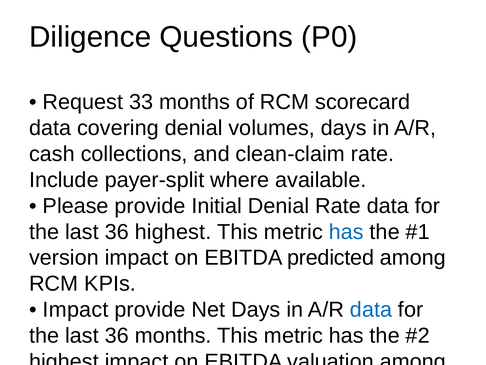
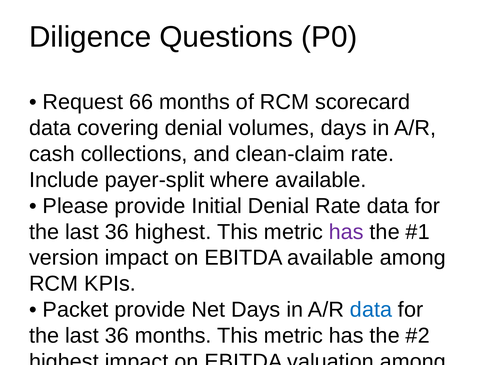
33: 33 -> 66
has at (346, 232) colour: blue -> purple
EBITDA predicted: predicted -> available
Impact at (76, 309): Impact -> Packet
